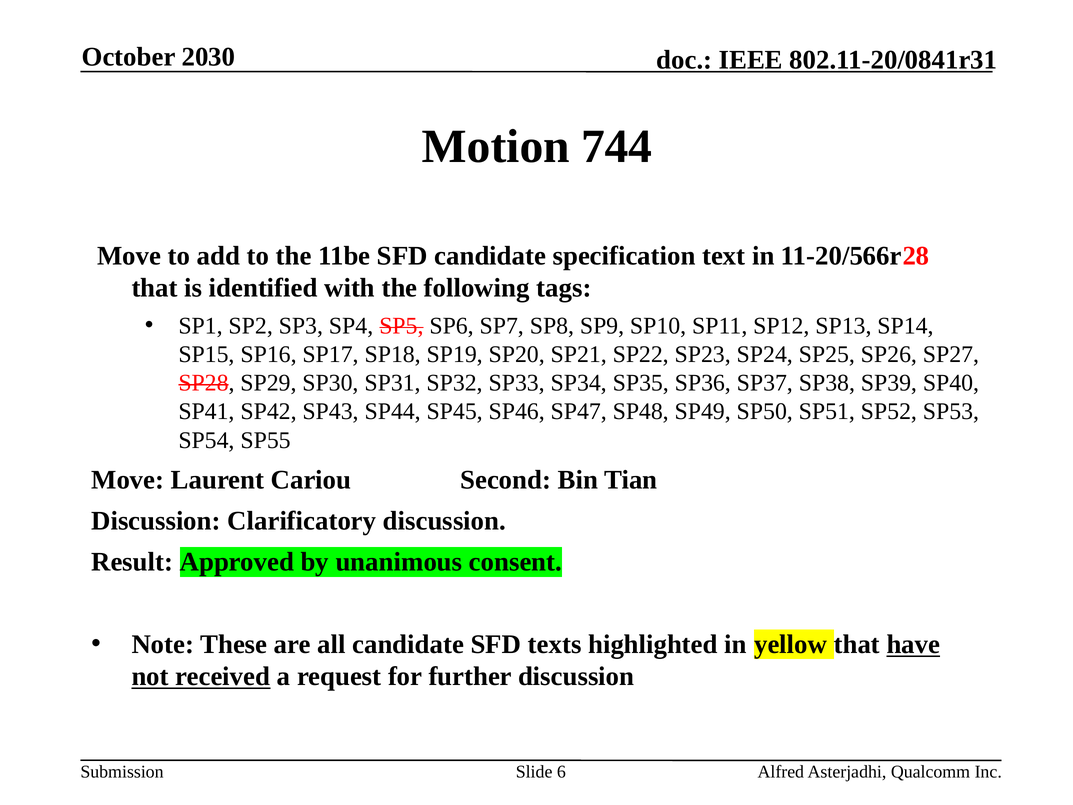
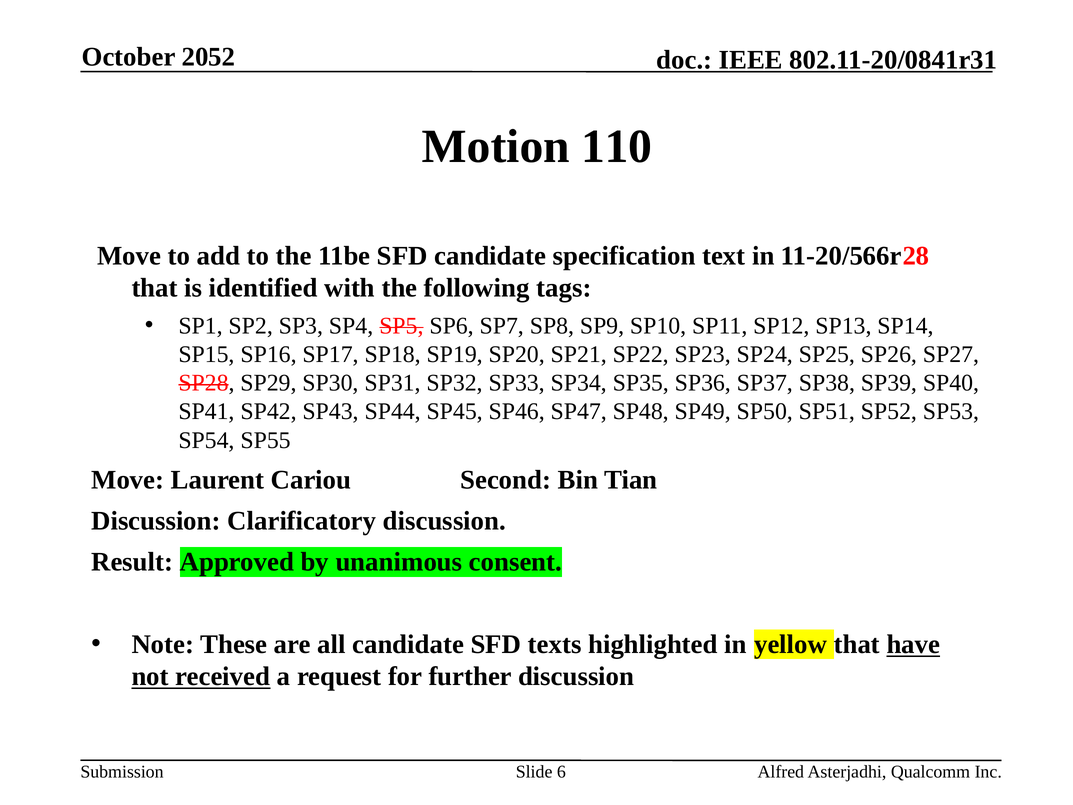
2030: 2030 -> 2052
744: 744 -> 110
